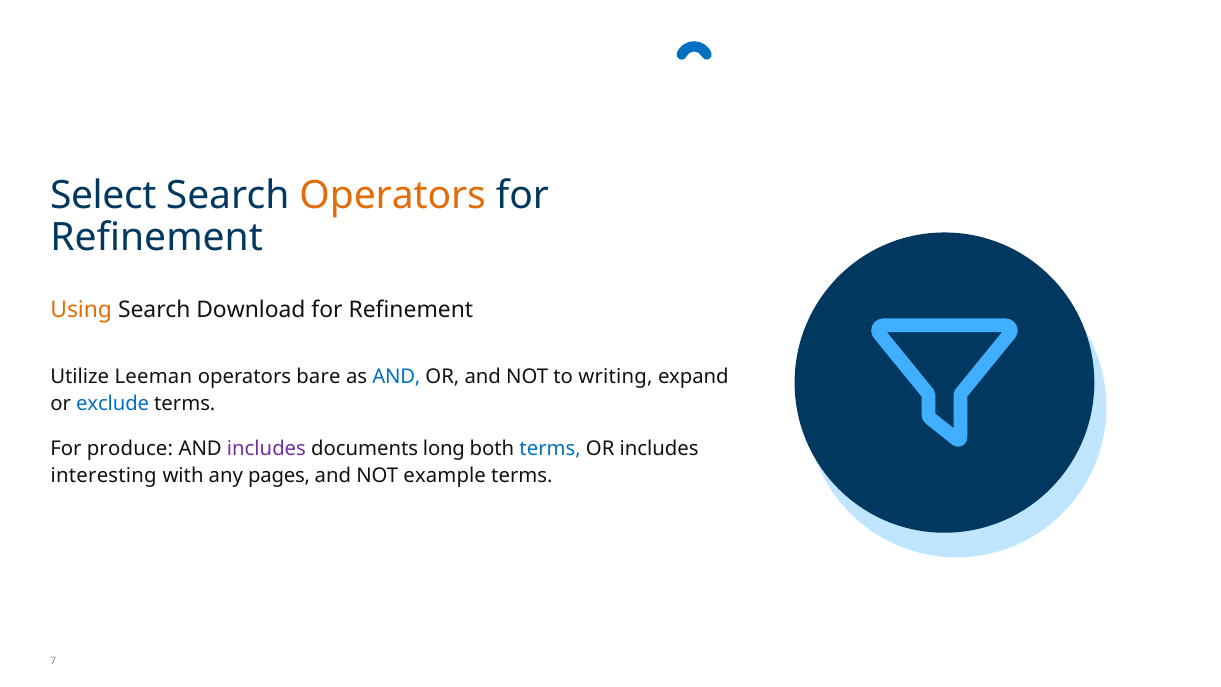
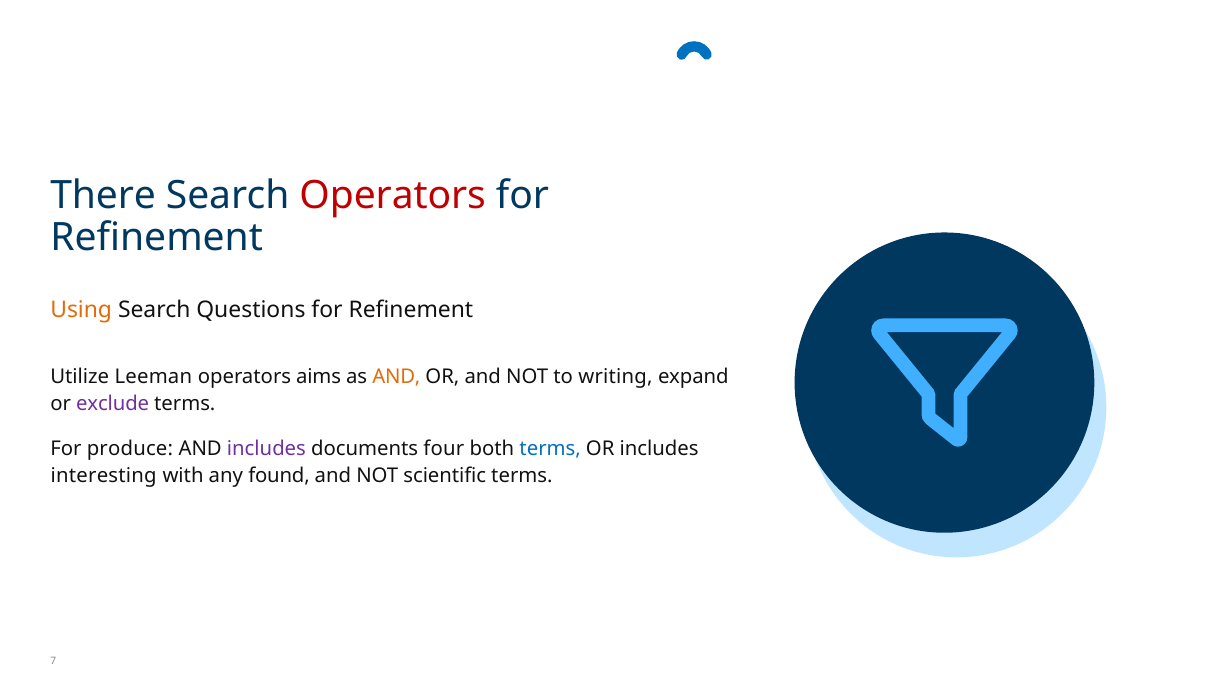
Select: Select -> There
Operators at (393, 195) colour: orange -> red
Download: Download -> Questions
bare: bare -> aims
AND at (396, 377) colour: blue -> orange
exclude colour: blue -> purple
long: long -> four
pages: pages -> found
example: example -> scientific
